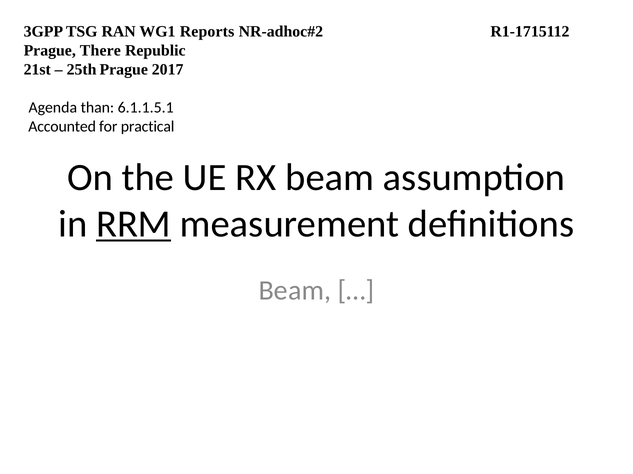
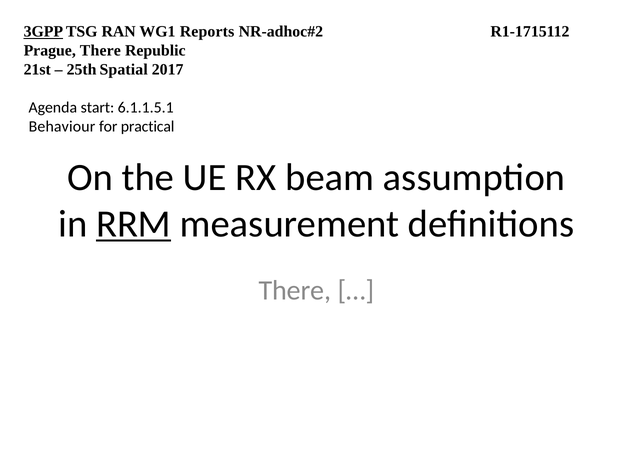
3GPP underline: none -> present
25th Prague: Prague -> Spatial
than: than -> start
Accounted: Accounted -> Behaviour
Beam at (295, 291): Beam -> There
